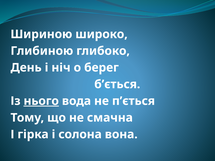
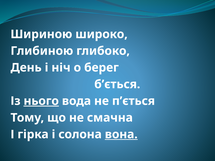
вона underline: none -> present
